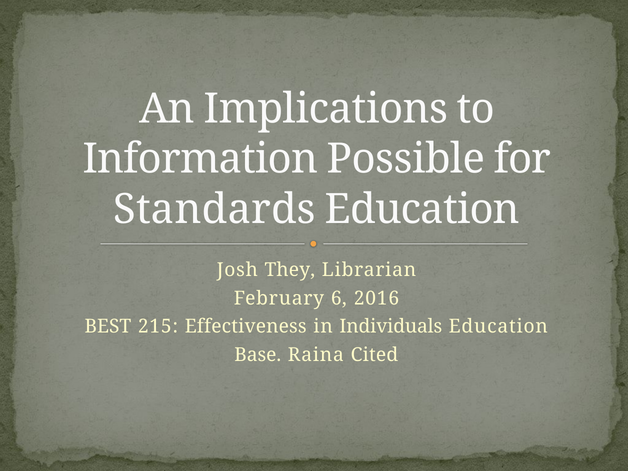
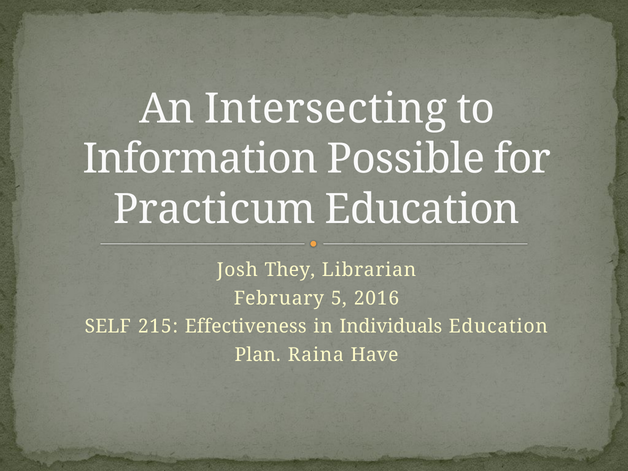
Implications: Implications -> Intersecting
Standards: Standards -> Practicum
6: 6 -> 5
BEST: BEST -> SELF
Base: Base -> Plan
Cited: Cited -> Have
